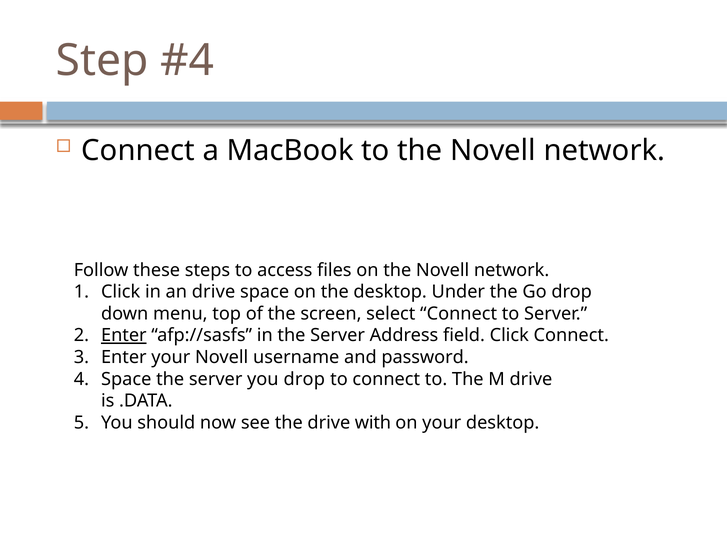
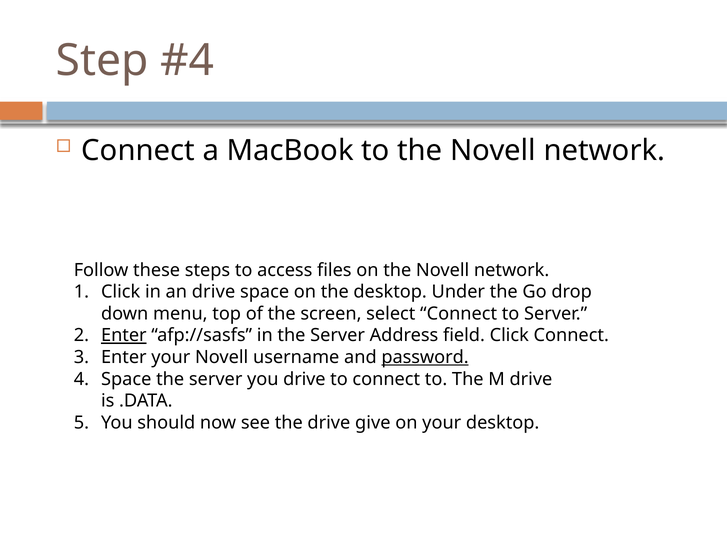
password underline: none -> present
you drop: drop -> drive
with: with -> give
